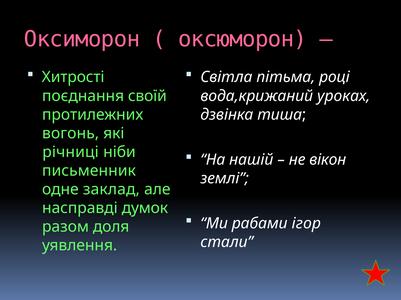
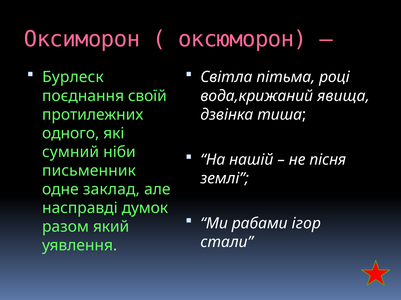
Хитрості: Хитрості -> Бурлеск
уроках: уроках -> явища
вогонь: вогонь -> одного
річниці: річниці -> сумний
вікон: вікон -> пісня
доля: доля -> який
